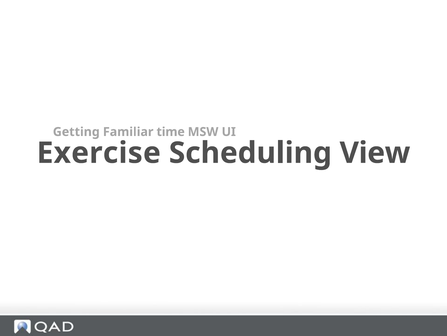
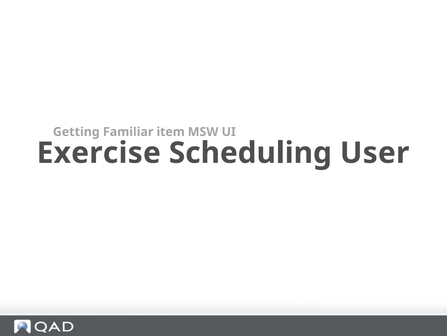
time: time -> item
View: View -> User
